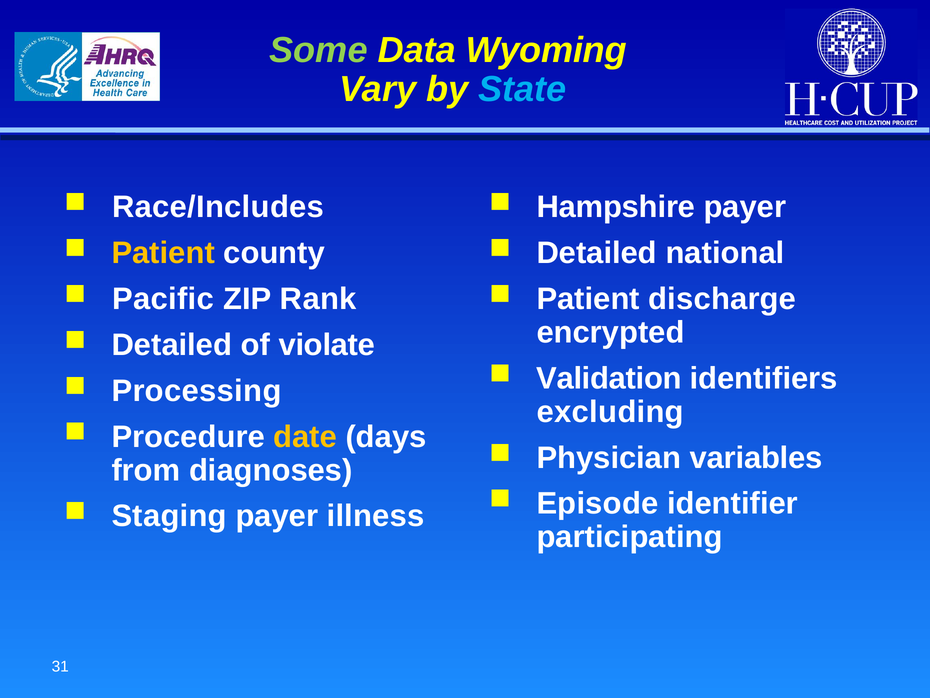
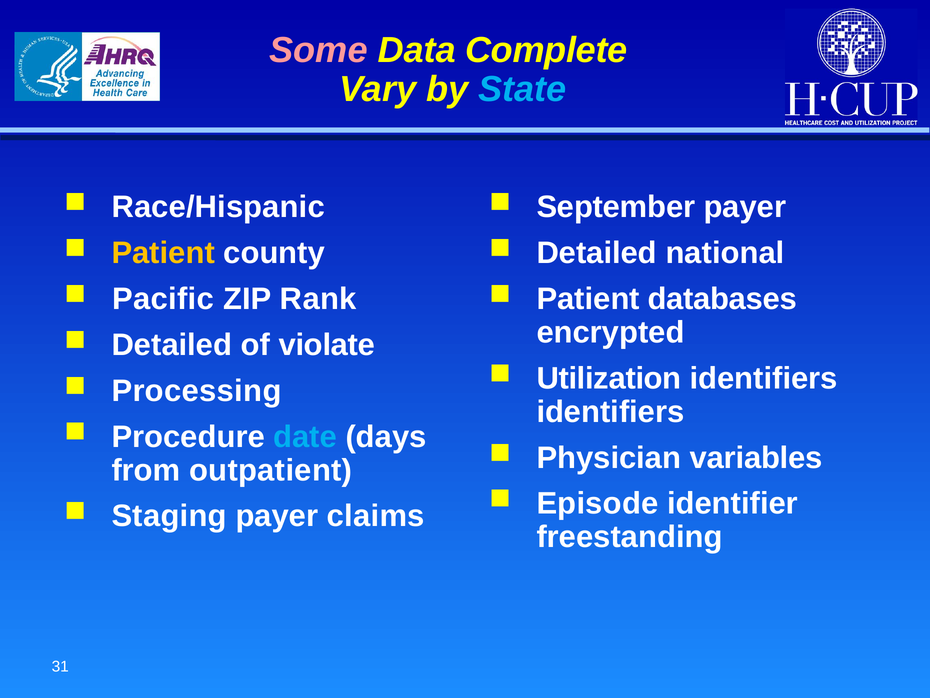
Some colour: light green -> pink
Wyoming: Wyoming -> Complete
Race/Includes: Race/Includes -> Race/Hispanic
Hampshire: Hampshire -> September
discharge: discharge -> databases
Validation: Validation -> Utilization
excluding at (610, 412): excluding -> identifiers
date colour: yellow -> light blue
diagnoses: diagnoses -> outpatient
illness: illness -> claims
participating: participating -> freestanding
